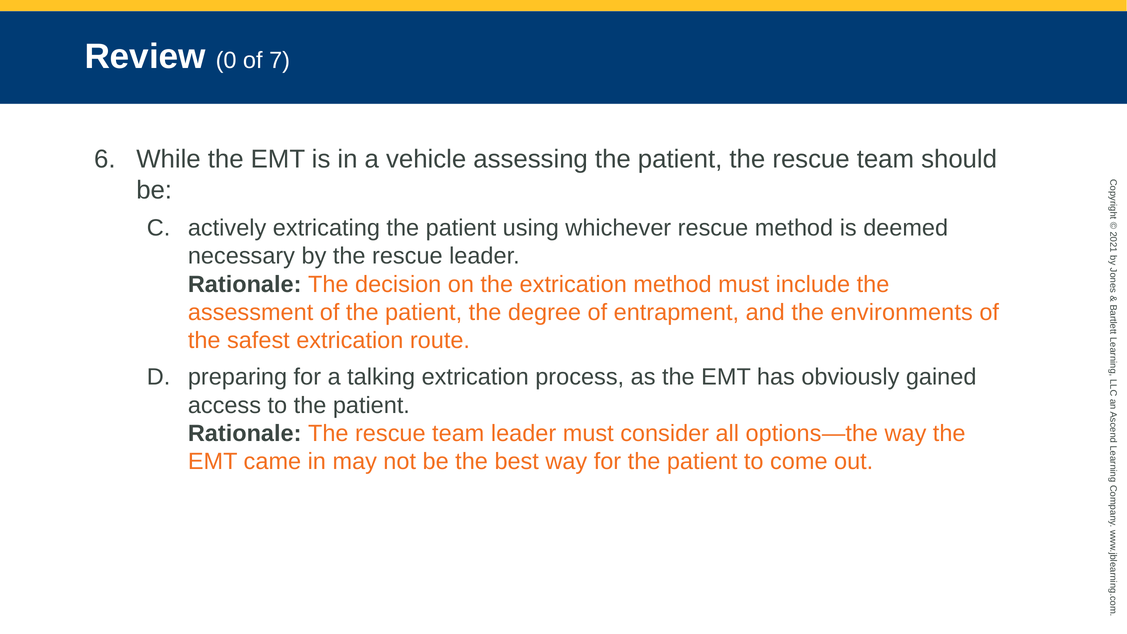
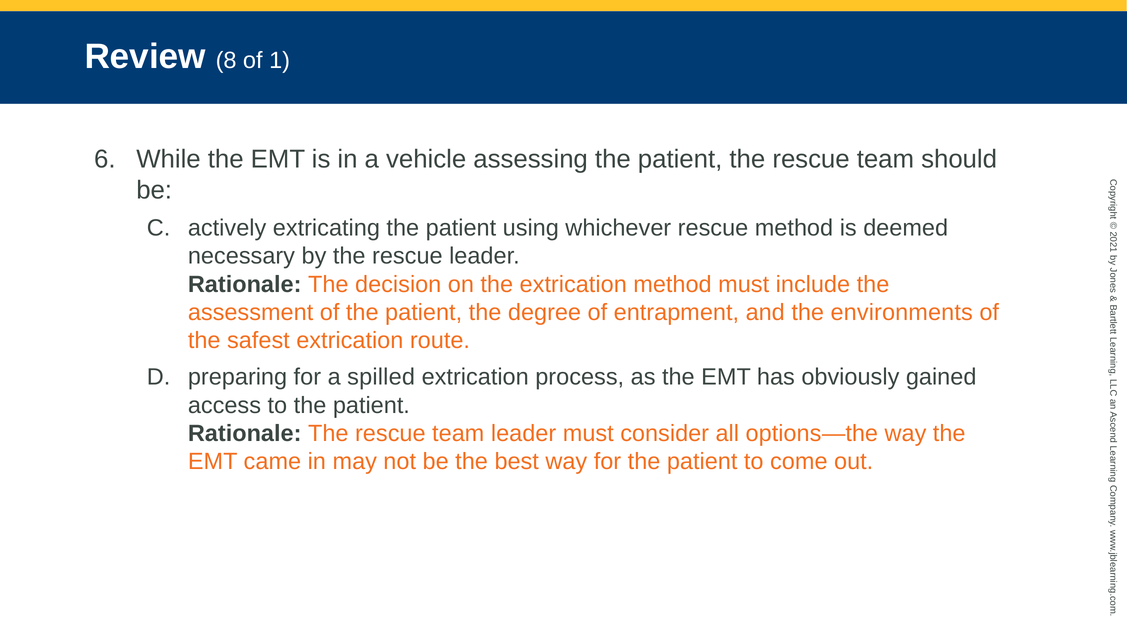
Review 0: 0 -> 8
of 7: 7 -> 1
talking: talking -> spilled
